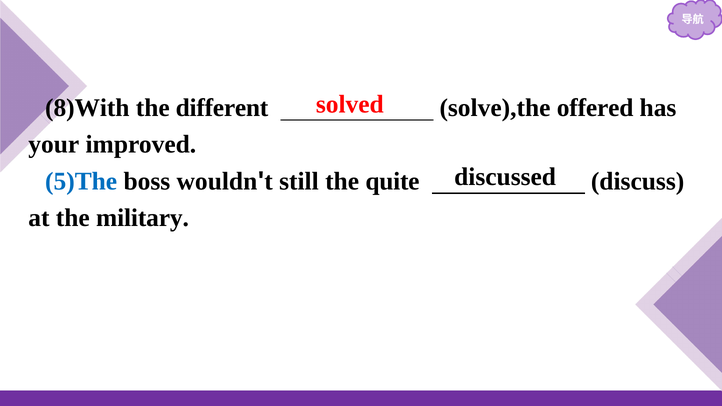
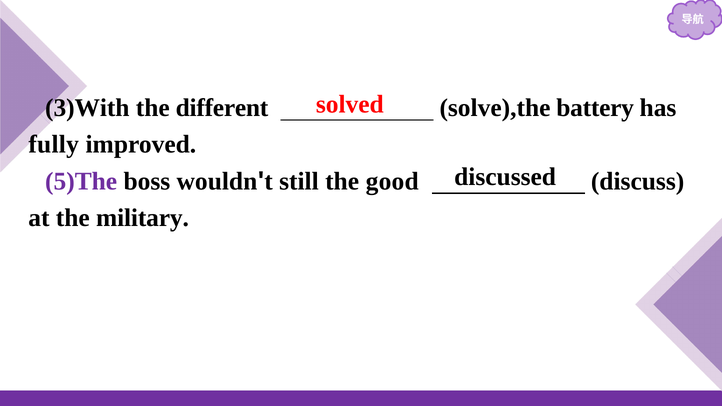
8)With: 8)With -> 3)With
offered: offered -> battery
your: your -> fully
5)The colour: blue -> purple
quite: quite -> good
